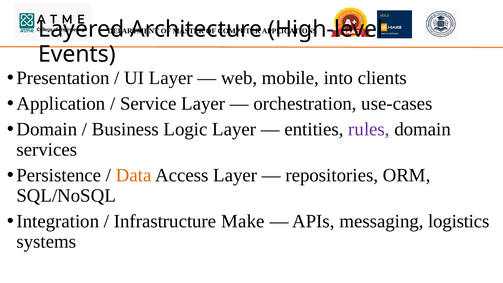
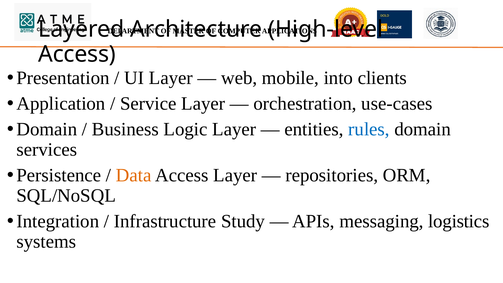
Events at (77, 54): Events -> Access
rules colour: purple -> blue
Make: Make -> Study
